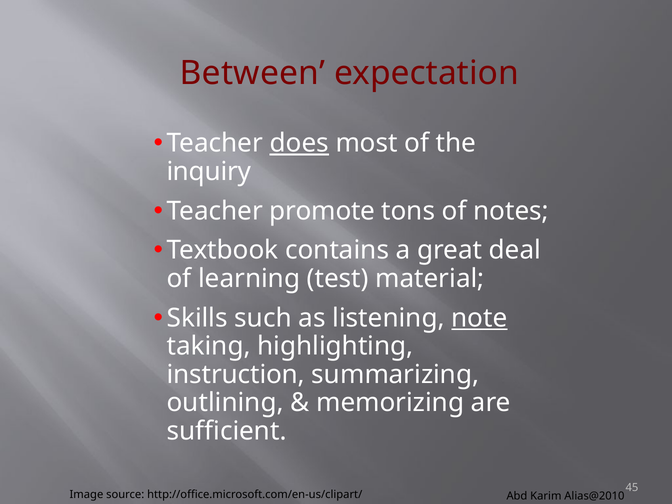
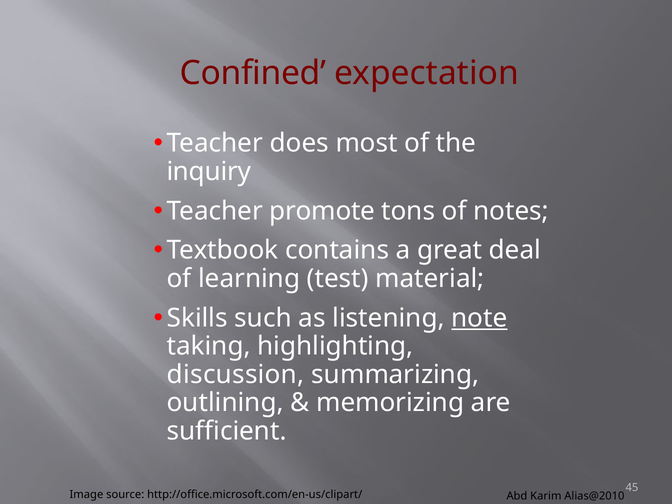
Between: Between -> Confined
does underline: present -> none
instruction: instruction -> discussion
